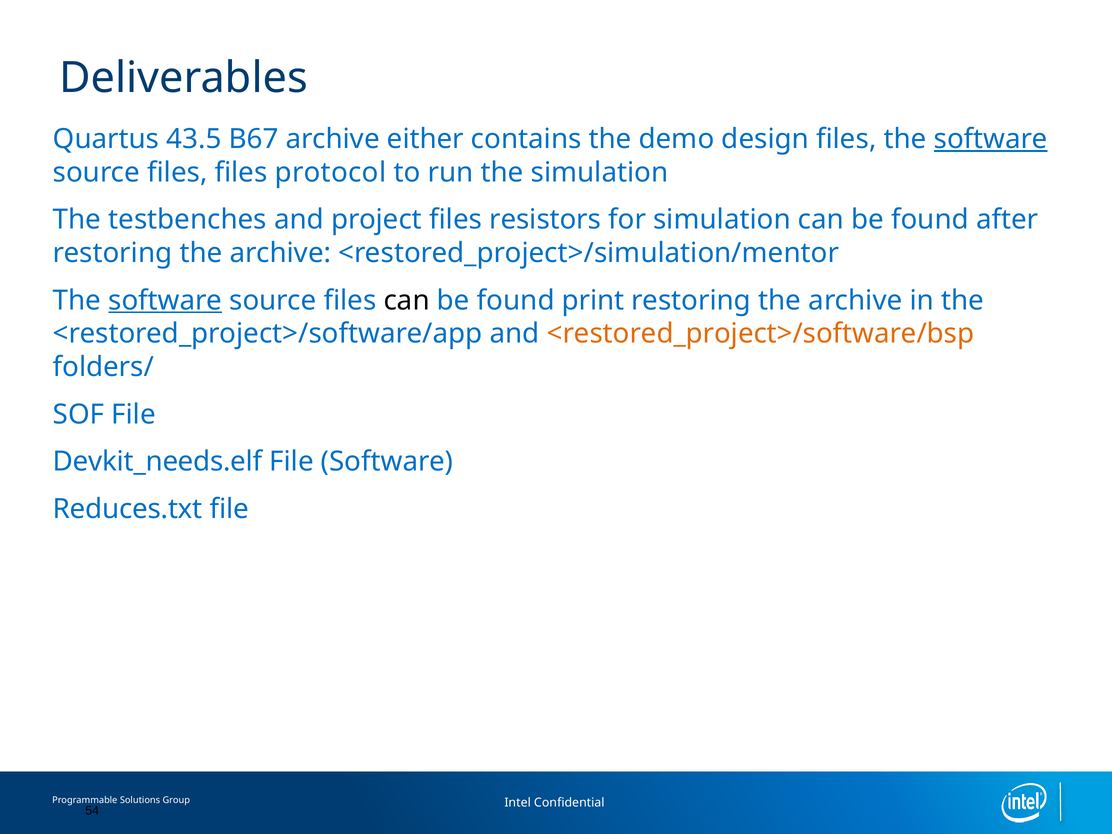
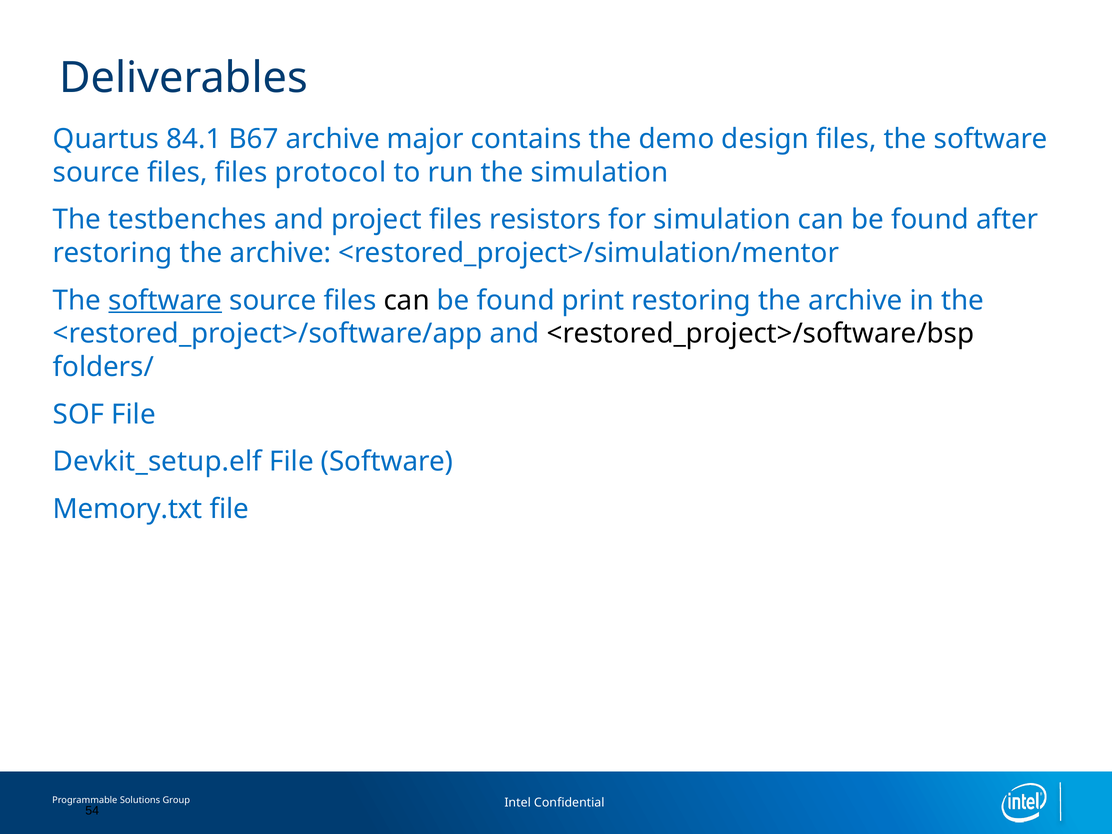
43.5: 43.5 -> 84.1
either: either -> major
software at (991, 139) underline: present -> none
<restored_project>/software/bsp colour: orange -> black
Devkit_needs.elf: Devkit_needs.elf -> Devkit_setup.elf
Reduces.txt: Reduces.txt -> Memory.txt
